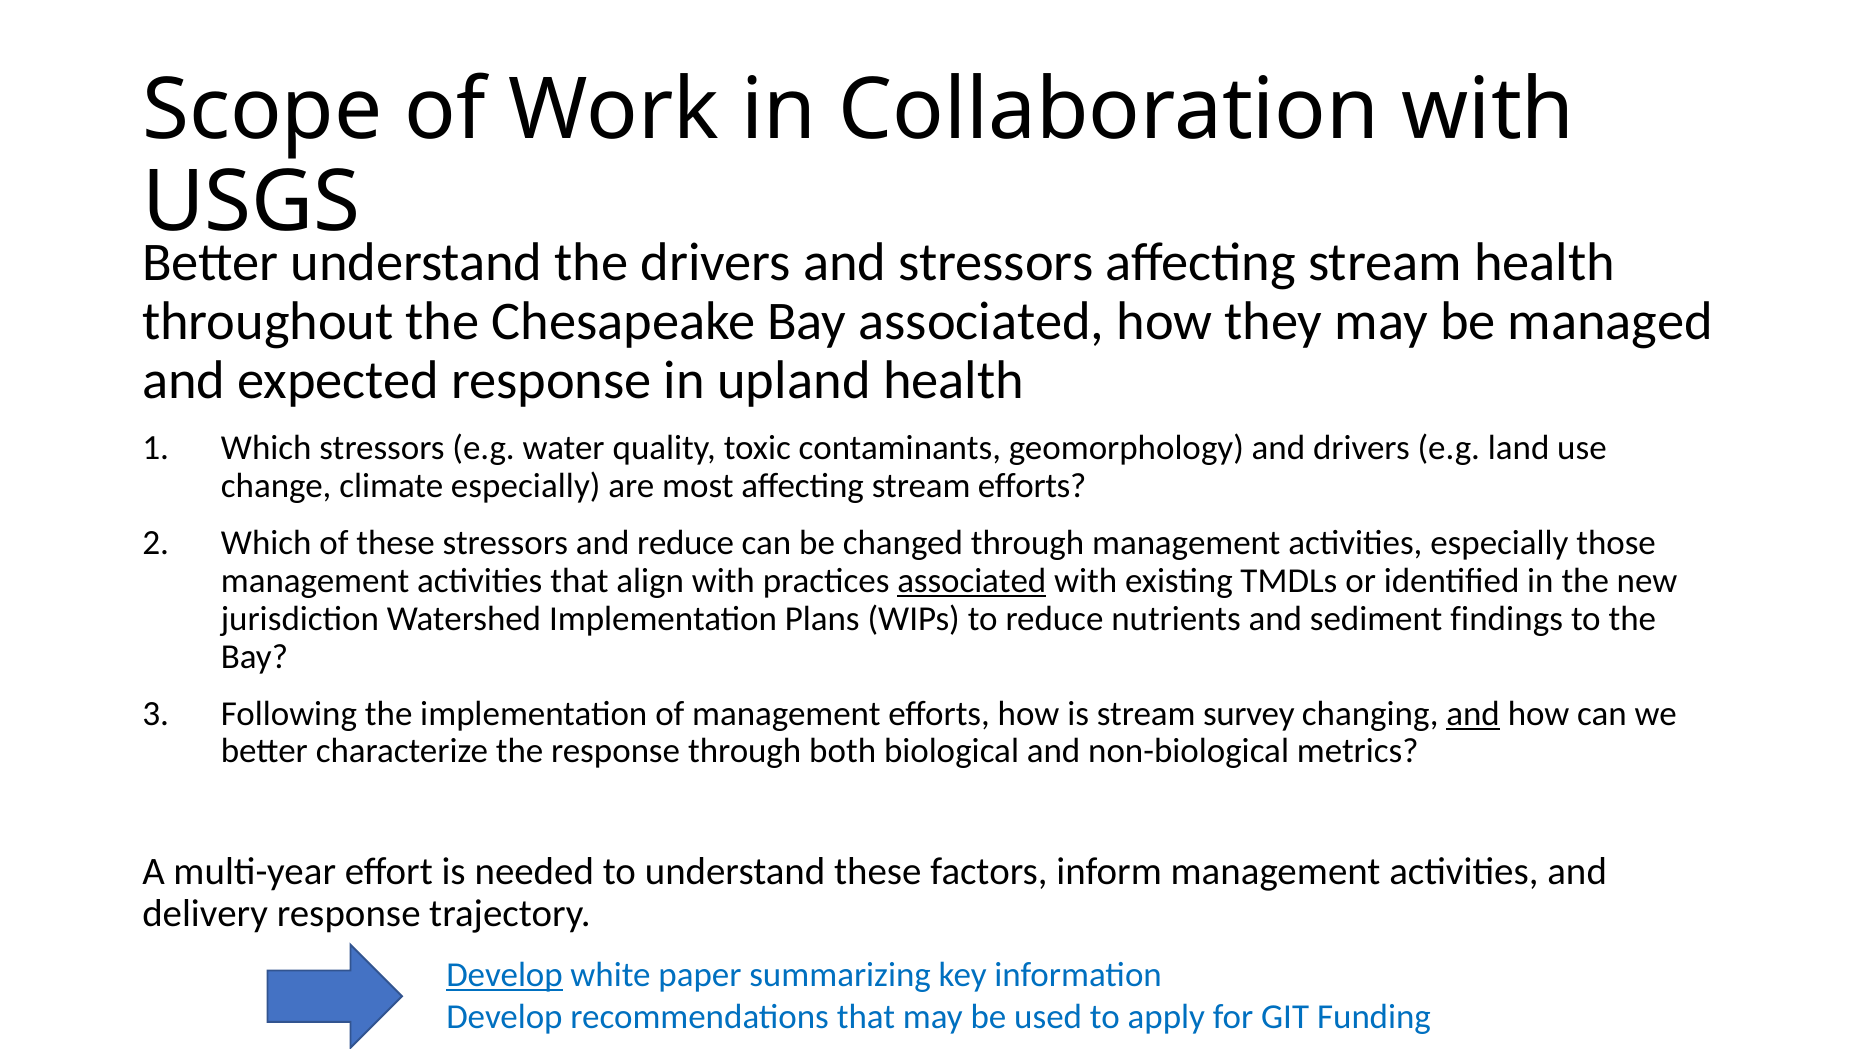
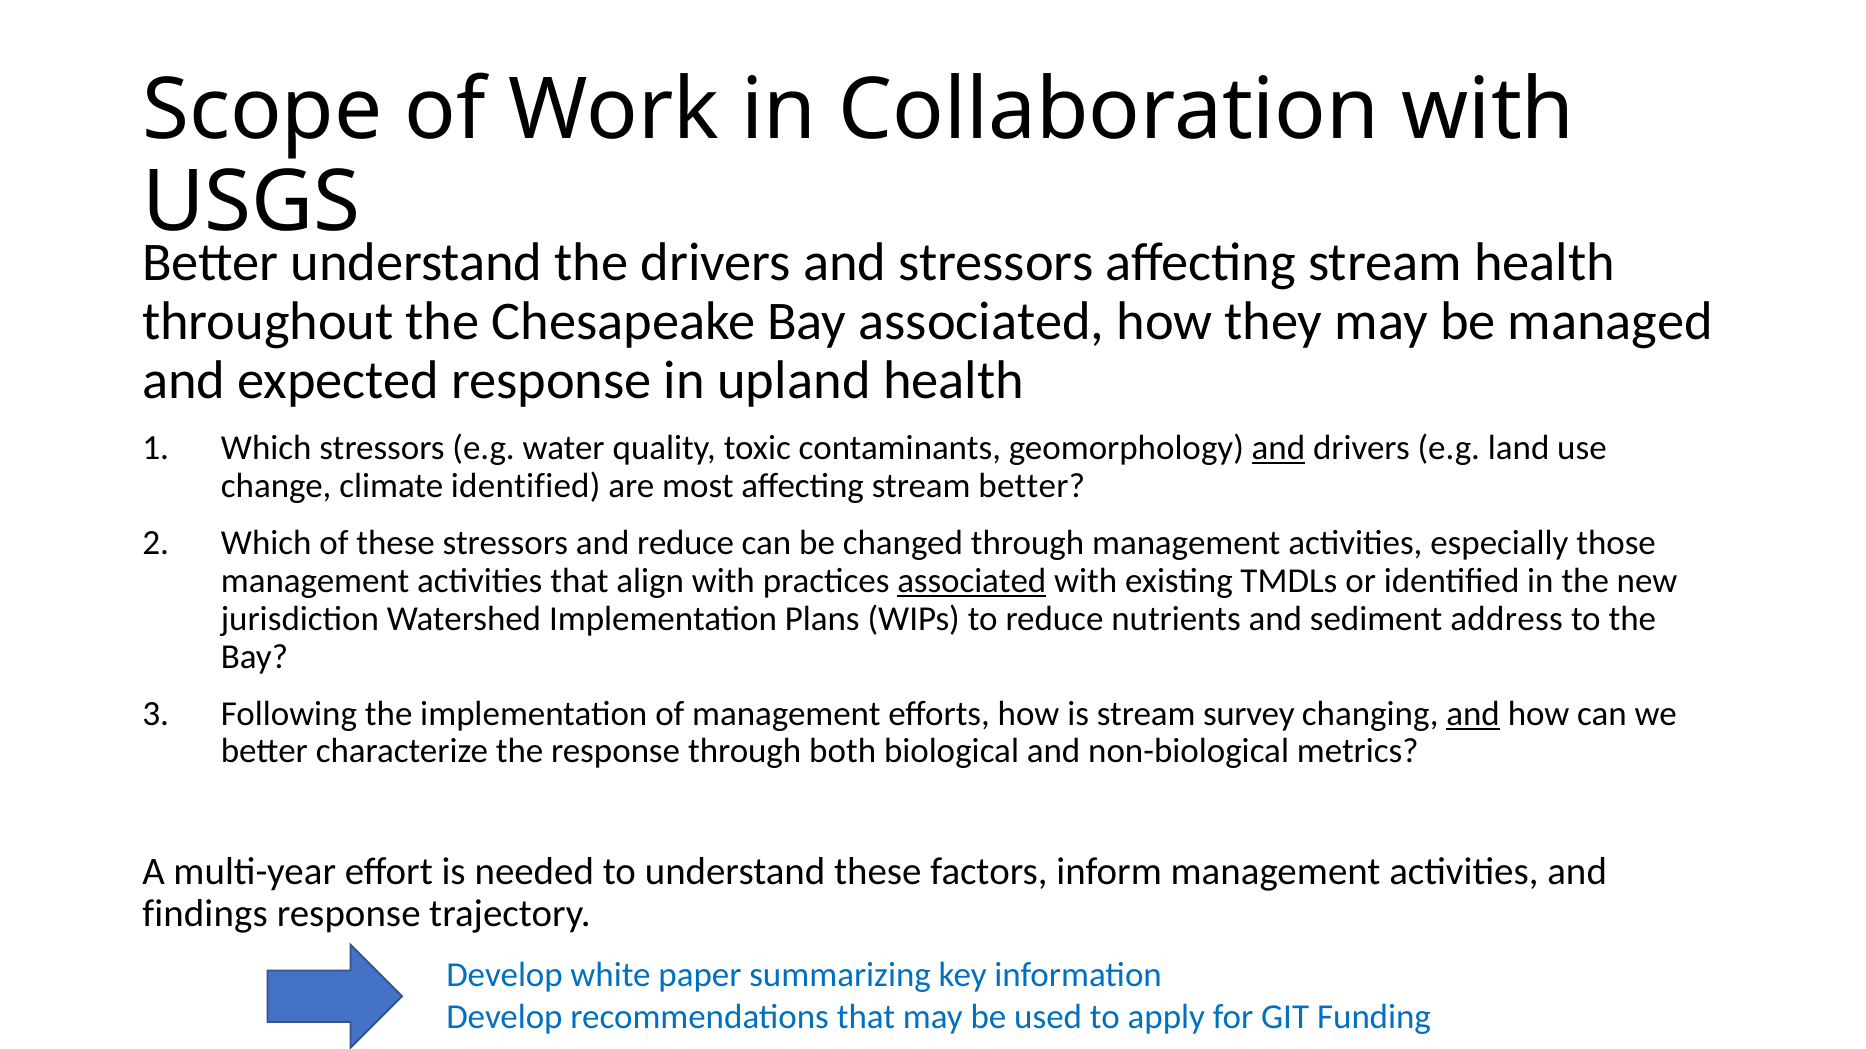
and at (1278, 448) underline: none -> present
climate especially: especially -> identified
stream efforts: efforts -> better
findings: findings -> address
delivery: delivery -> findings
Develop at (504, 976) underline: present -> none
